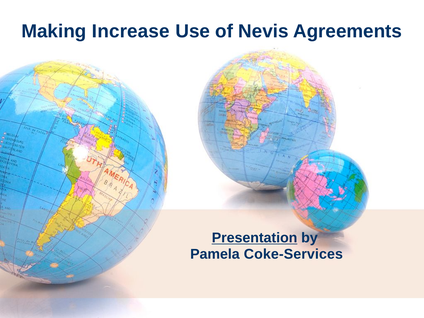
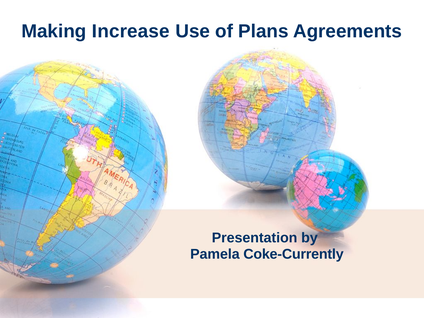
Nevis: Nevis -> Plans
Presentation underline: present -> none
Coke-Services: Coke-Services -> Coke-Currently
